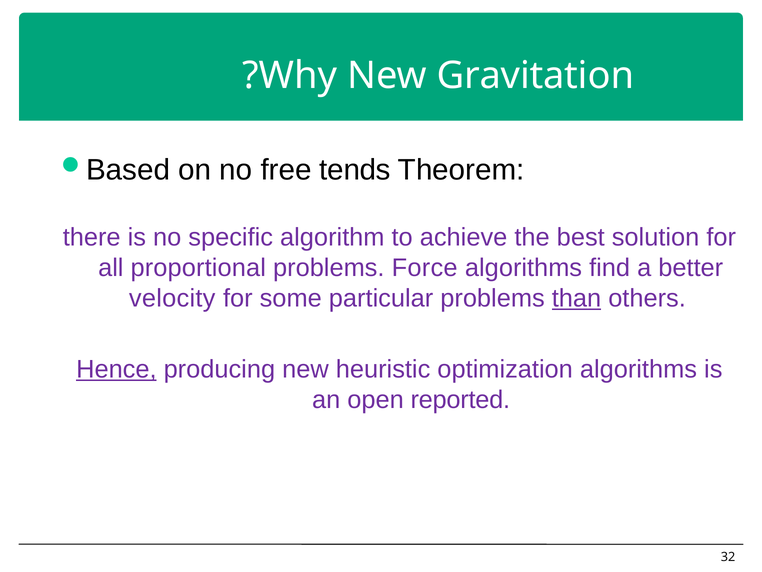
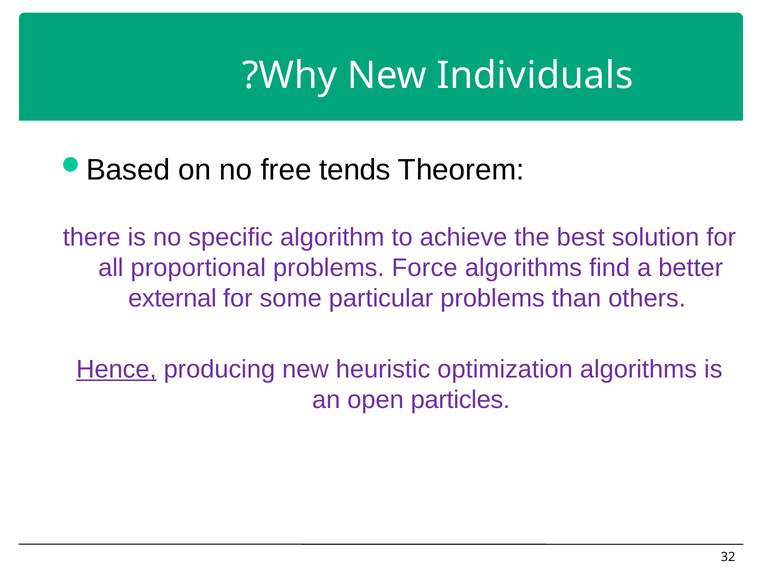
Gravitation: Gravitation -> Individuals
velocity: velocity -> external
than underline: present -> none
reported: reported -> particles
